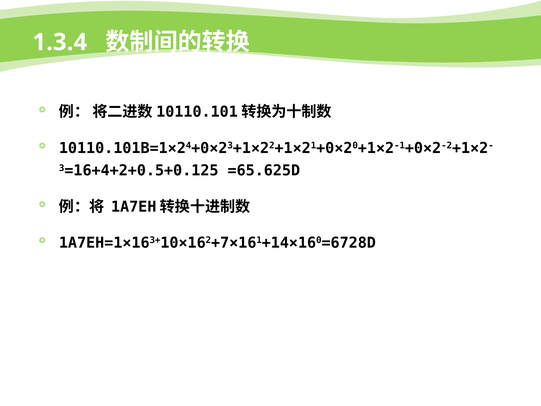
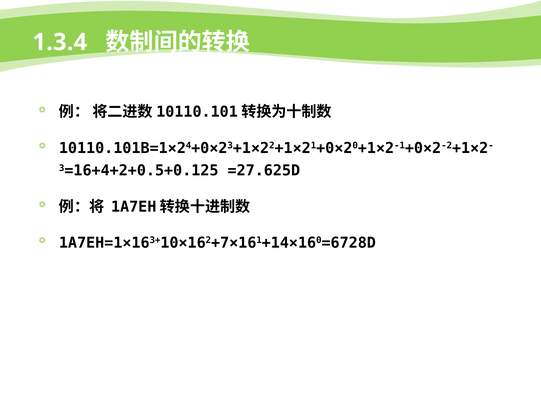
=65.625D: =65.625D -> =27.625D
